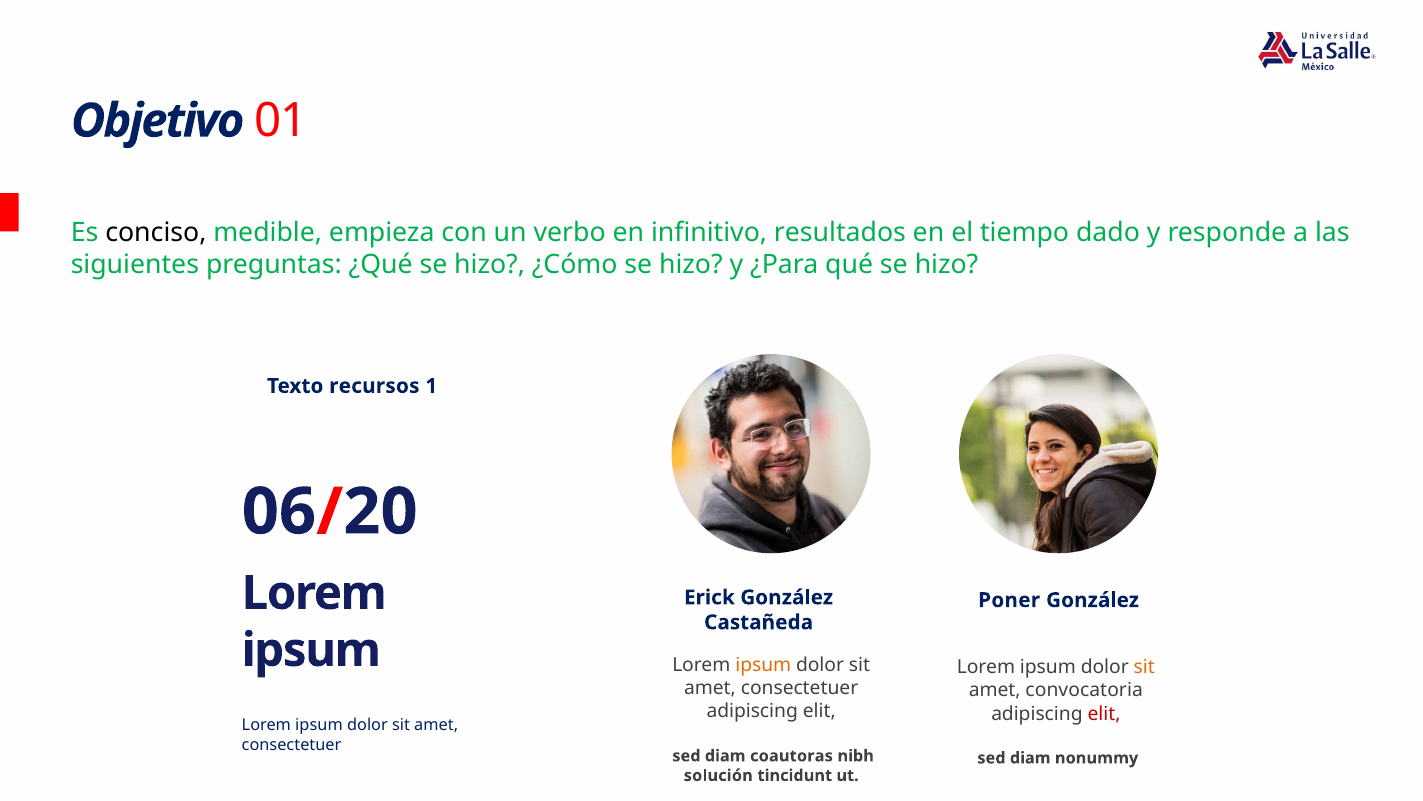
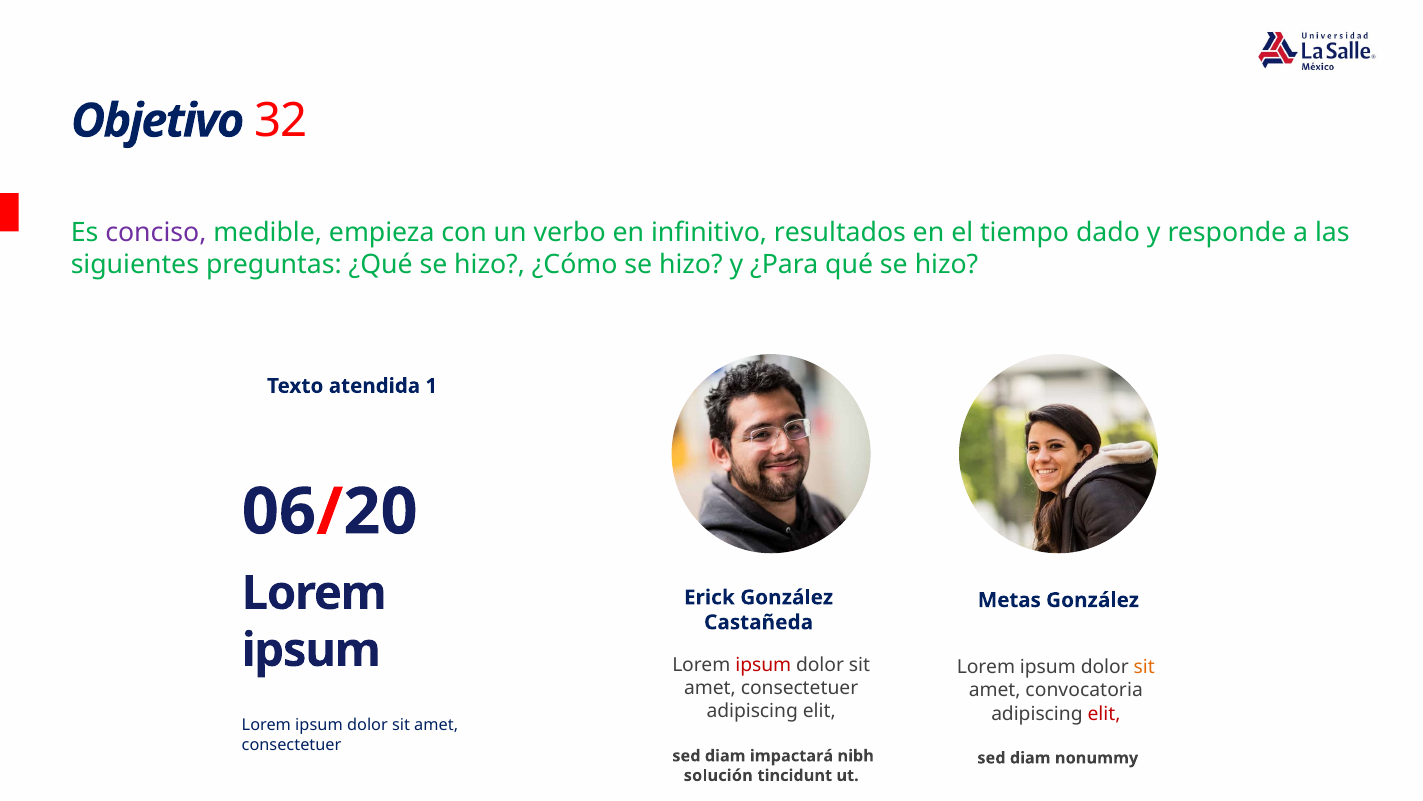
01: 01 -> 32
conciso colour: black -> purple
recursos: recursos -> atendida
Poner: Poner -> Metas
ipsum at (763, 665) colour: orange -> red
coautoras: coautoras -> impactará
